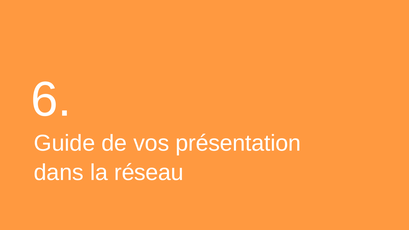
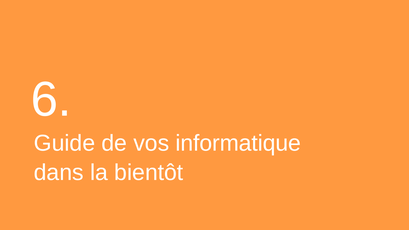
présentation: présentation -> informatique
réseau: réseau -> bientôt
